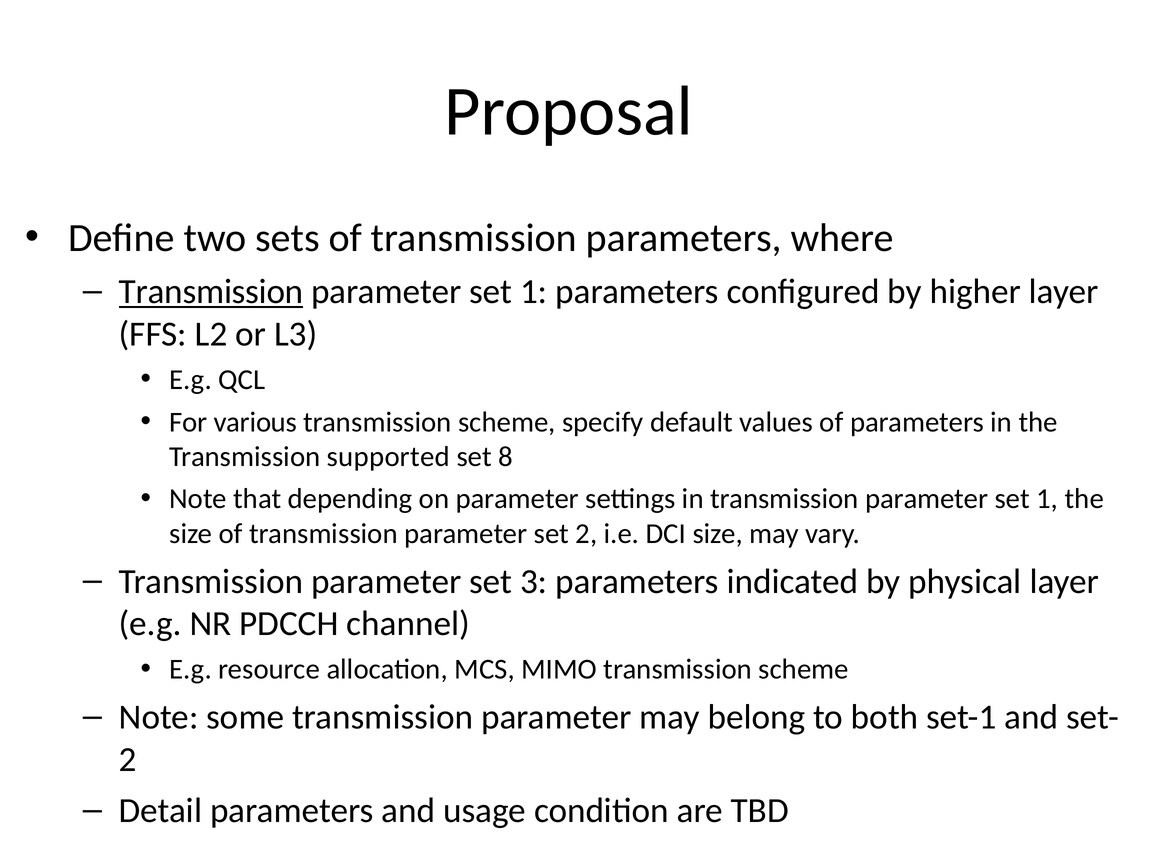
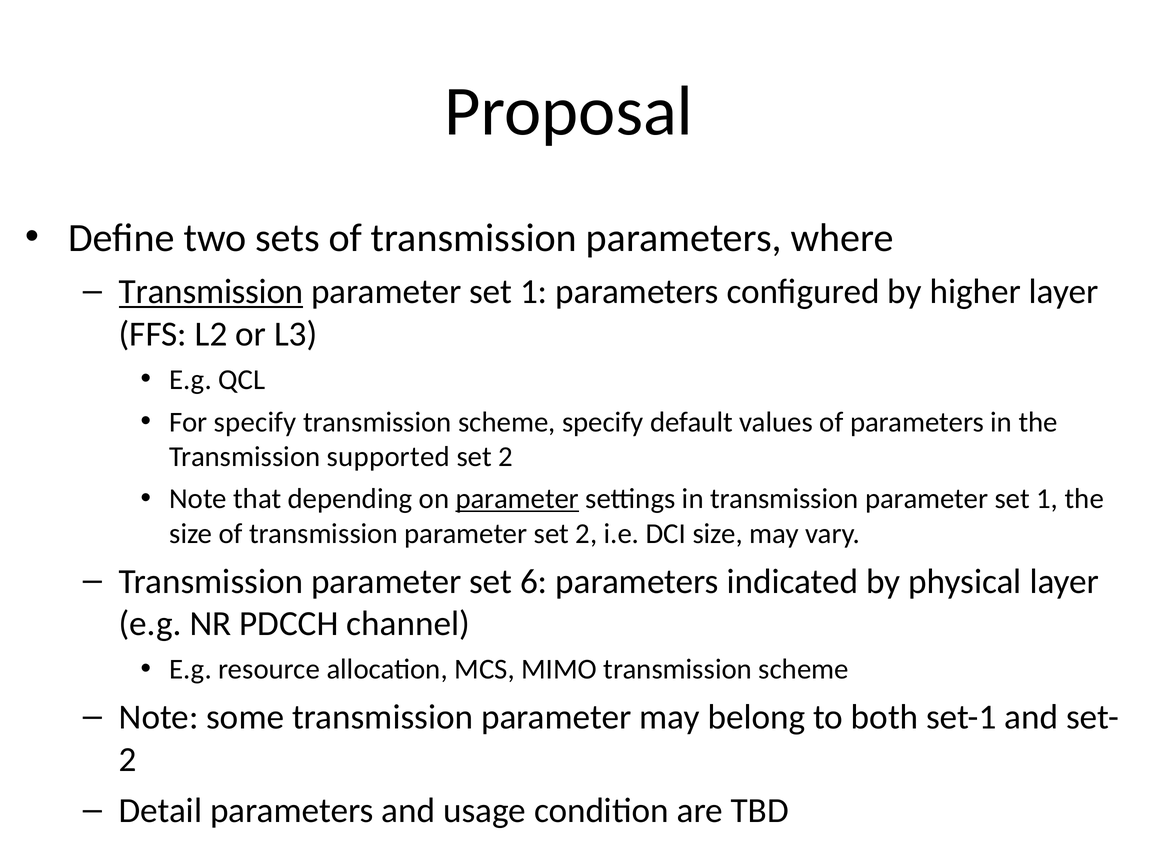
For various: various -> specify
8 at (505, 457): 8 -> 2
parameter at (517, 499) underline: none -> present
3: 3 -> 6
